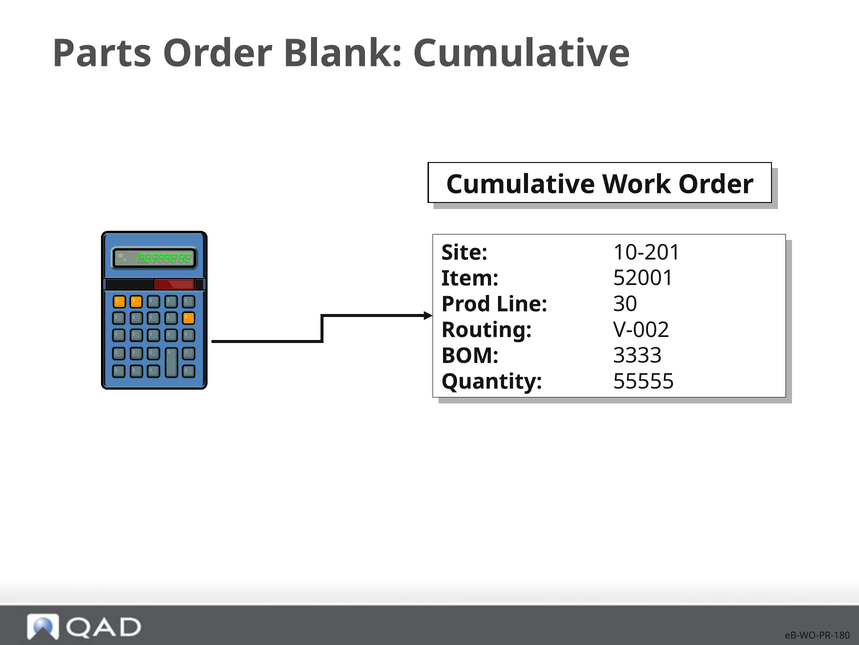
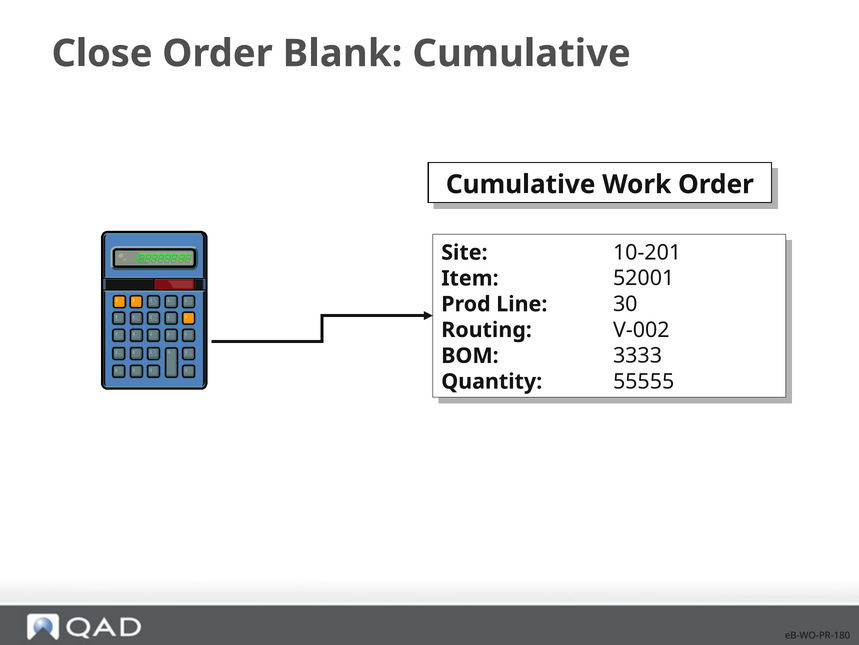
Parts: Parts -> Close
